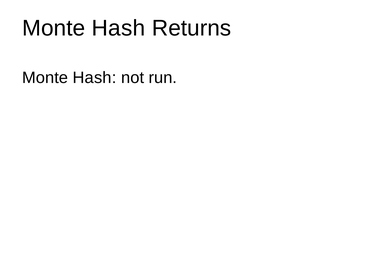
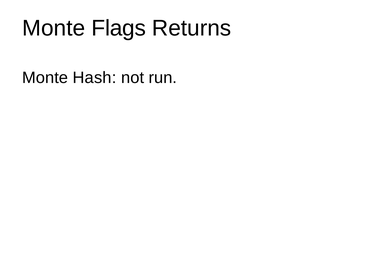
Hash at (118, 28): Hash -> Flags
